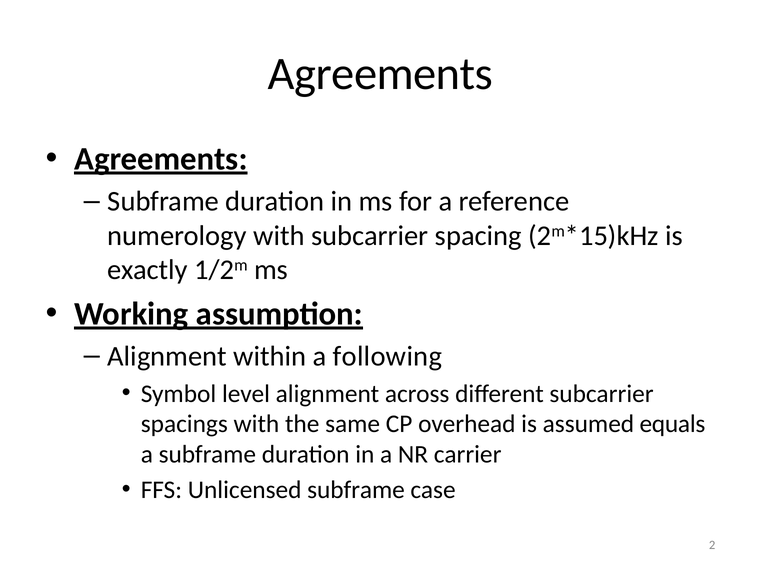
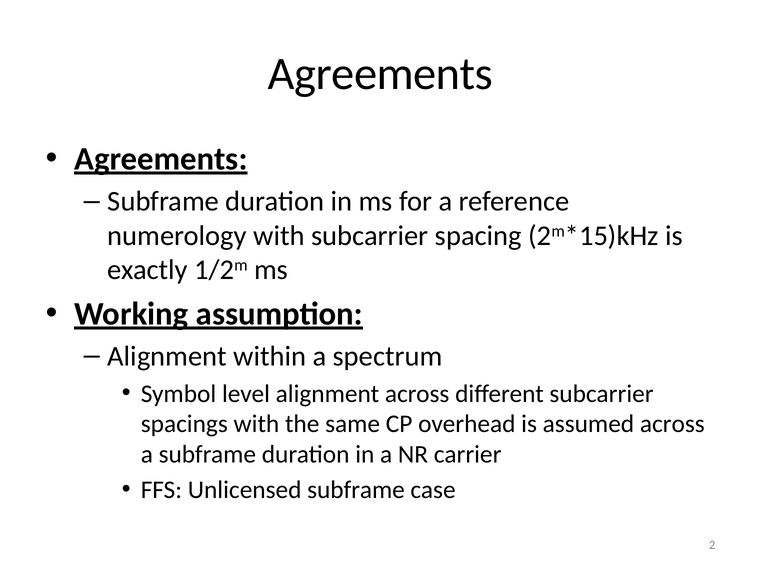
following: following -> spectrum
assumed equals: equals -> across
